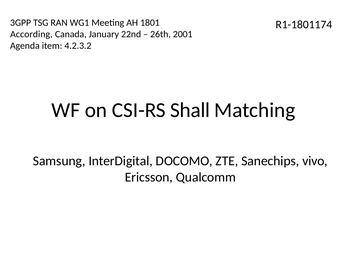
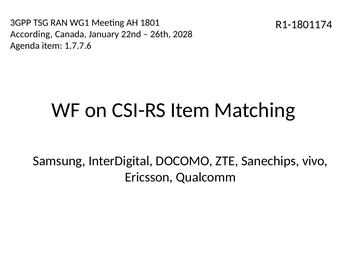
2001: 2001 -> 2028
4.2.3.2: 4.2.3.2 -> 1.7.7.6
CSI-RS Shall: Shall -> Item
